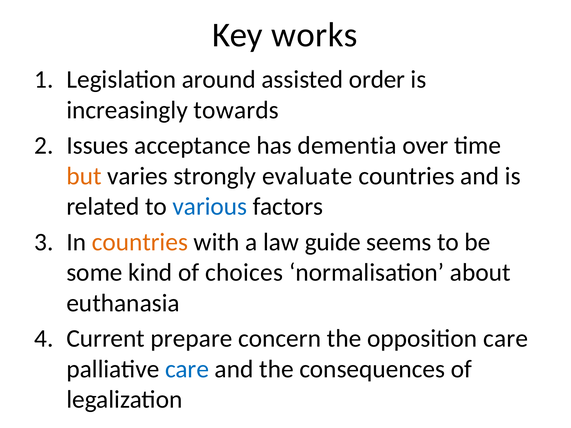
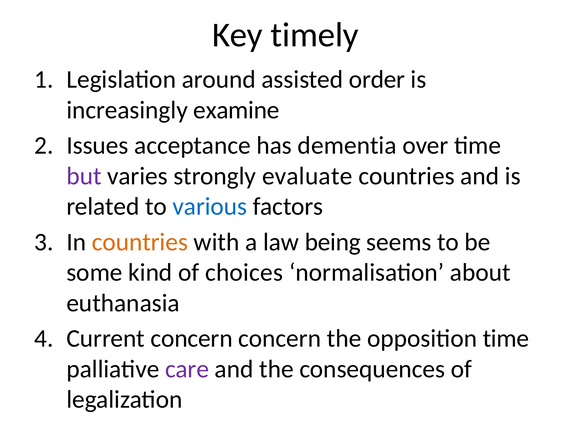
works: works -> timely
towards: towards -> examine
but colour: orange -> purple
guide: guide -> being
Current prepare: prepare -> concern
opposition care: care -> time
care at (187, 369) colour: blue -> purple
